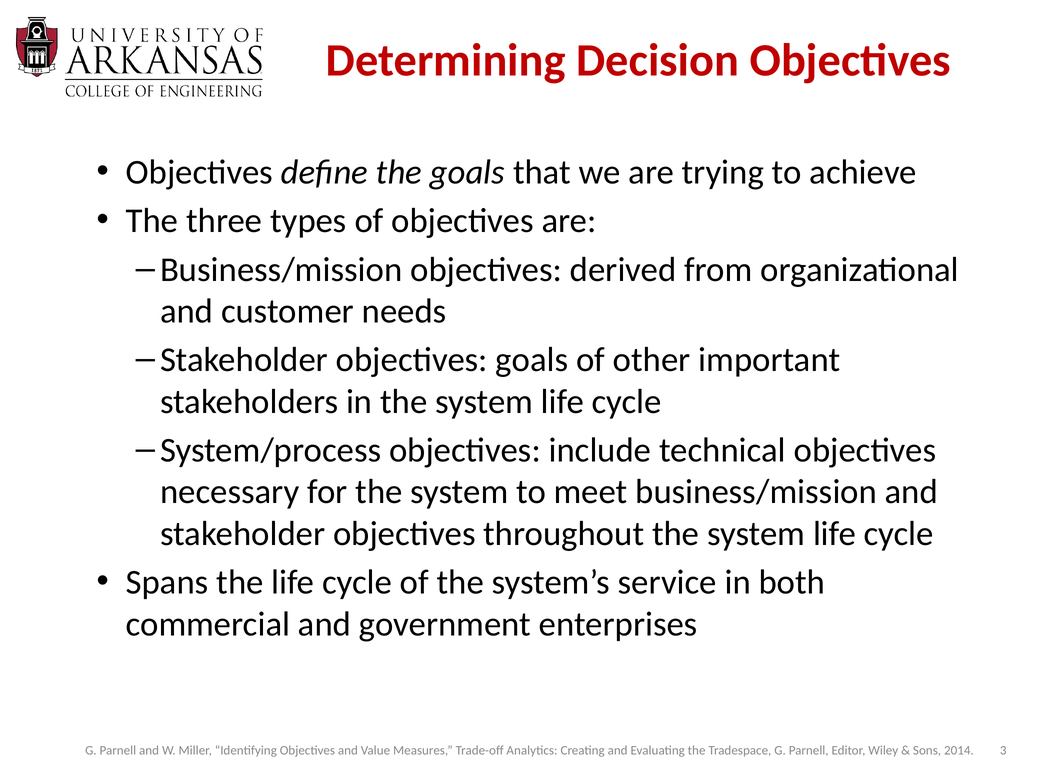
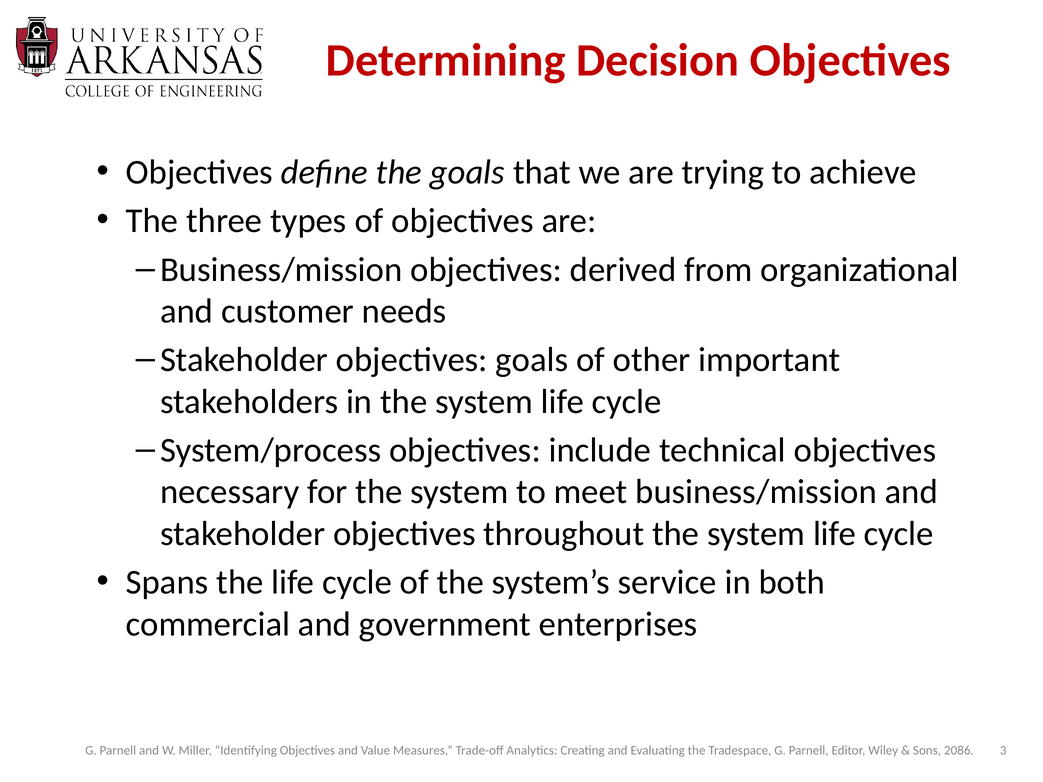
2014: 2014 -> 2086
